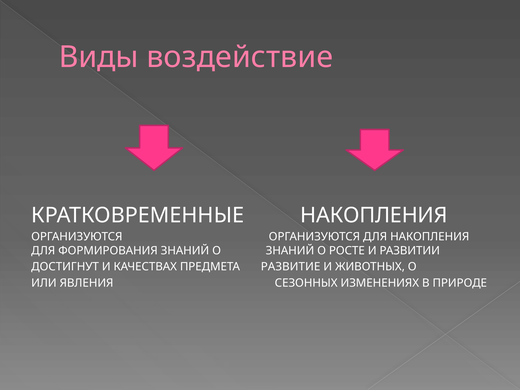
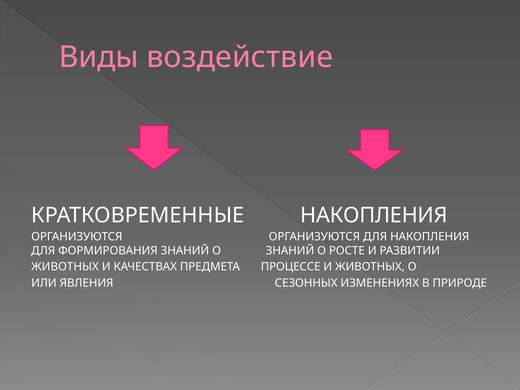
ДОСТИГНУТ at (65, 267): ДОСТИГНУТ -> ЖИВОТНЫХ
РАЗВИТИЕ: РАЗВИТИЕ -> ПРОЦЕССЕ
